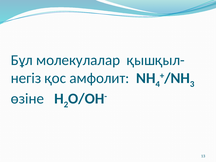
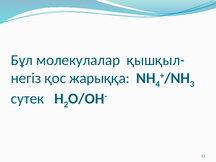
амфолит: амфолит -> жарыққа
өзіне: өзіне -> сутек
